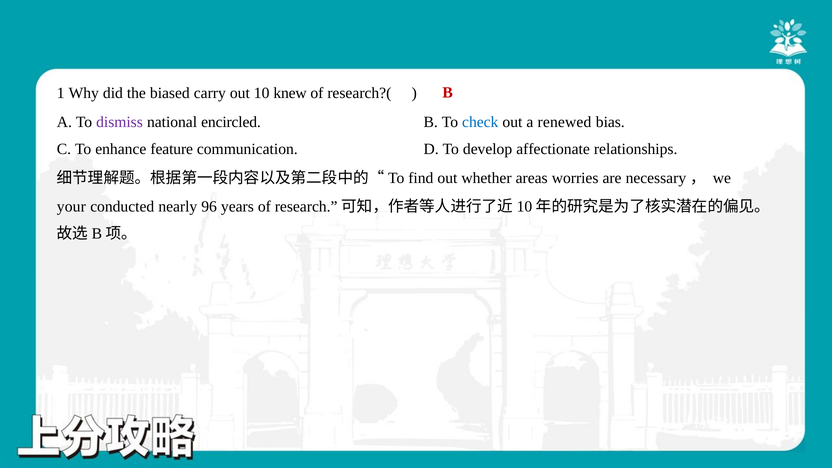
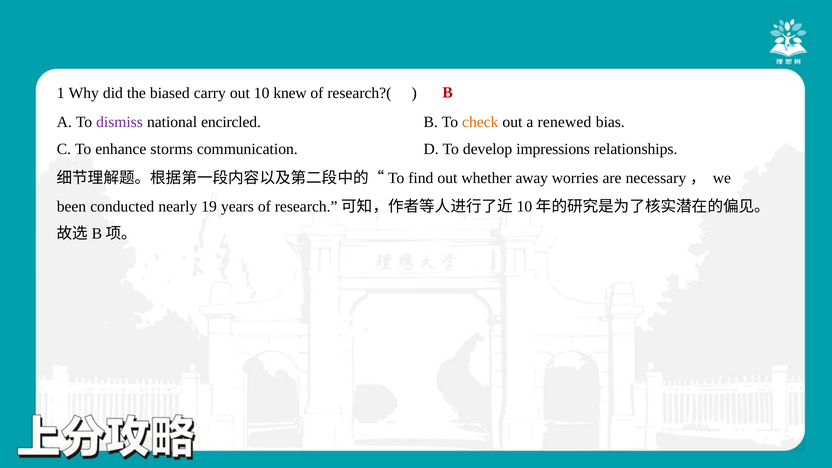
check colour: blue -> orange
feature: feature -> storms
affectionate: affectionate -> impressions
areas: areas -> away
your: your -> been
96: 96 -> 19
